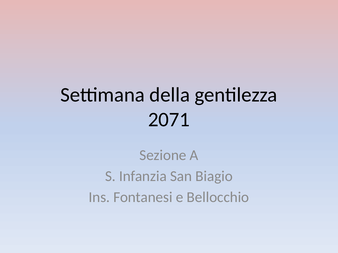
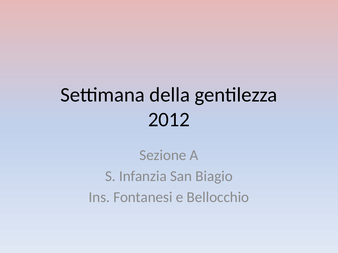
2071: 2071 -> 2012
